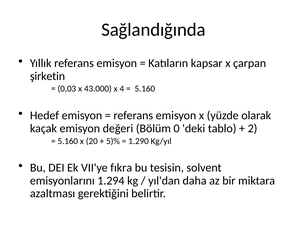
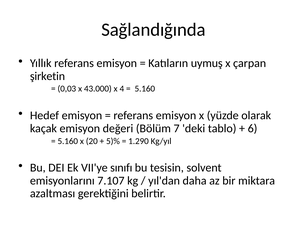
kapsar: kapsar -> uymuş
0: 0 -> 7
2: 2 -> 6
fıkra: fıkra -> sınıfı
1.294: 1.294 -> 7.107
